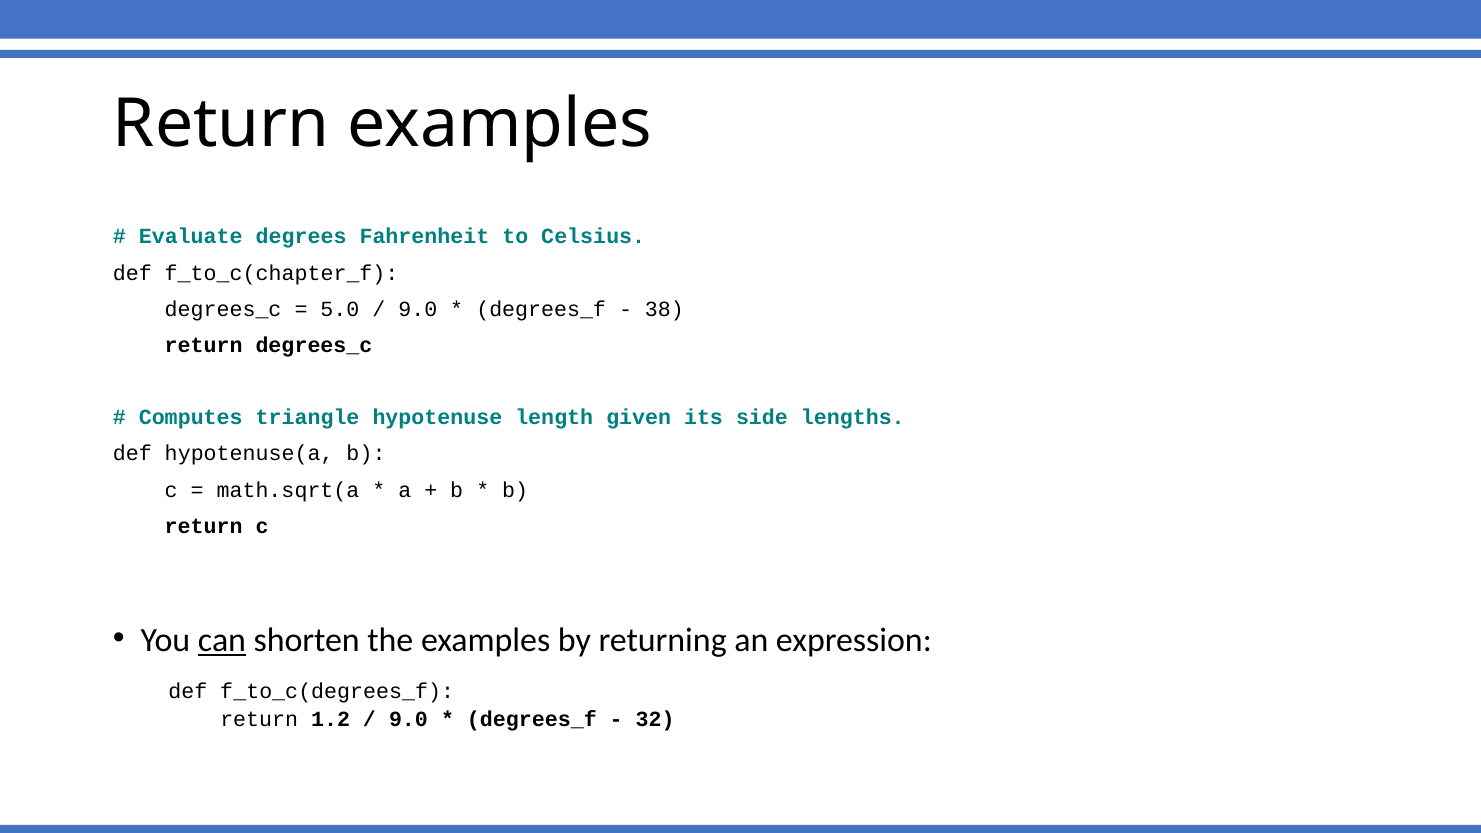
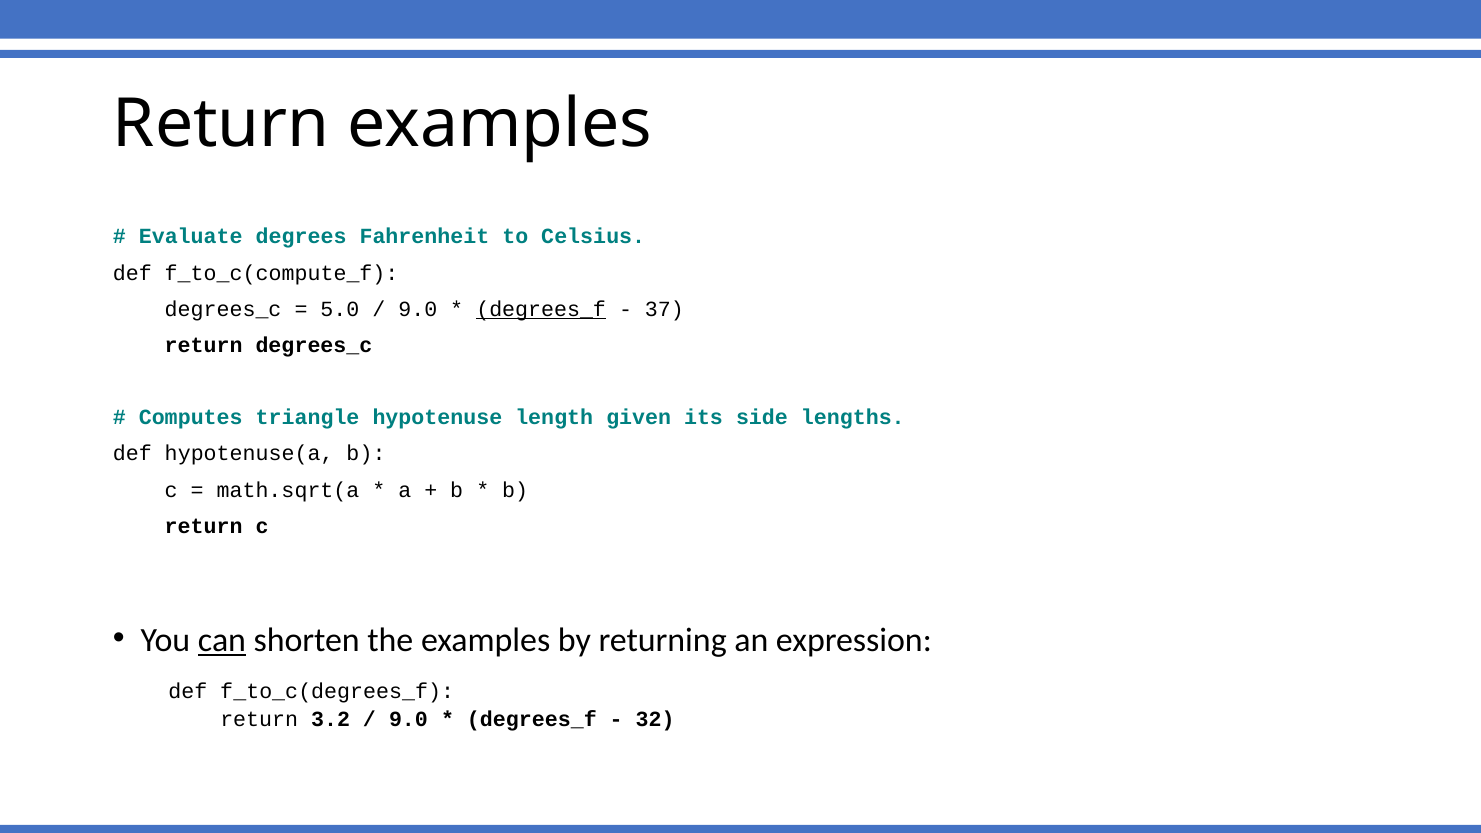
f_to_c(chapter_f: f_to_c(chapter_f -> f_to_c(compute_f
degrees_f at (541, 309) underline: none -> present
38: 38 -> 37
1.2: 1.2 -> 3.2
